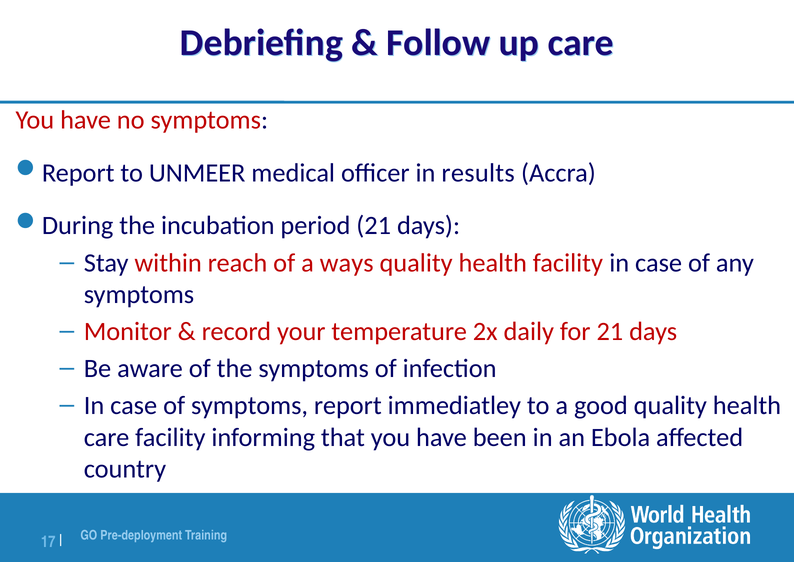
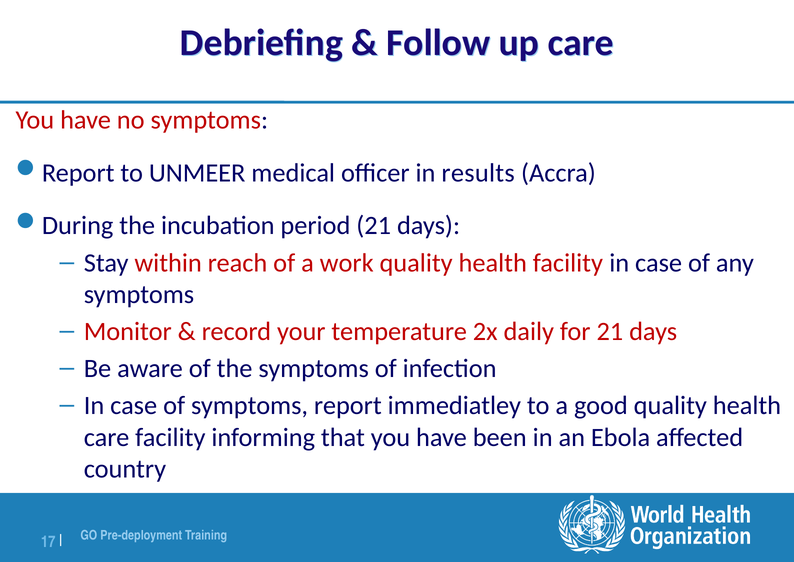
ways: ways -> work
